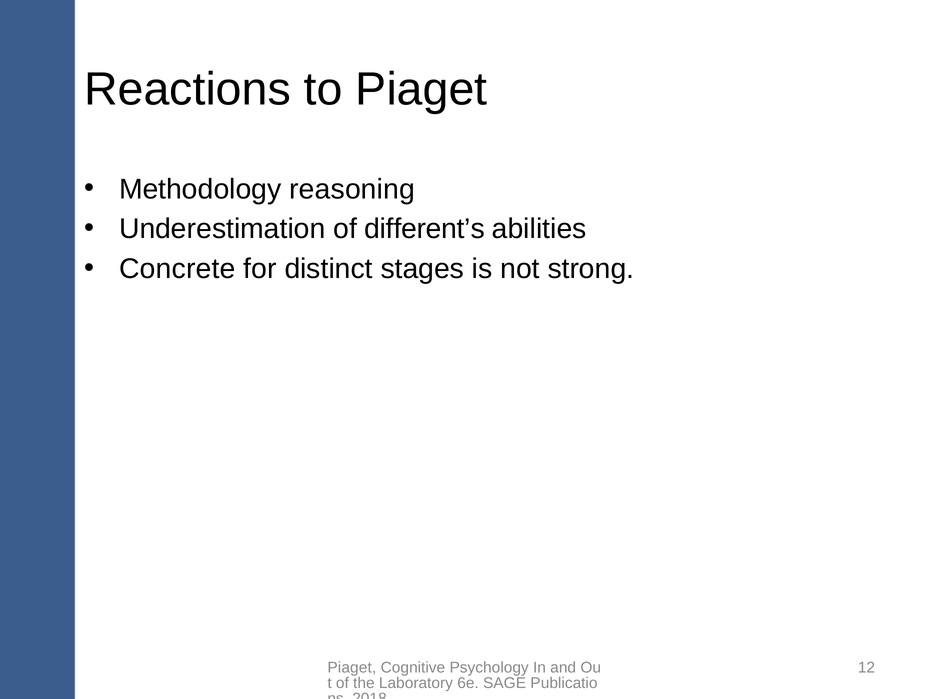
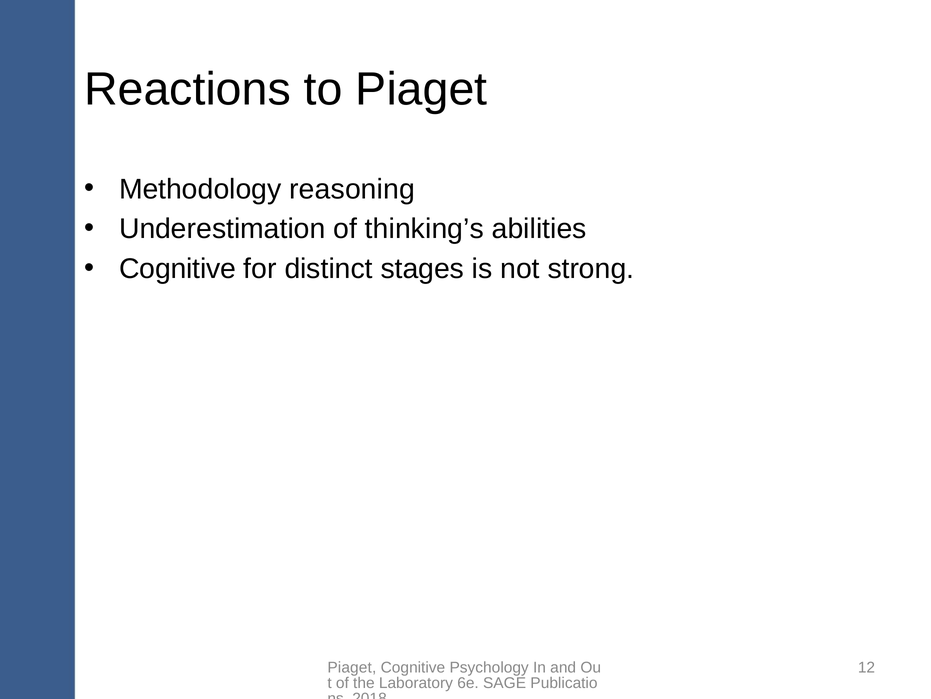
different’s: different’s -> thinking’s
Concrete at (177, 269): Concrete -> Cognitive
